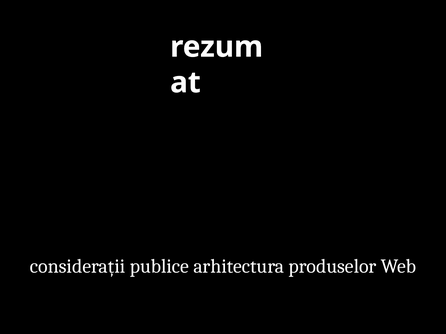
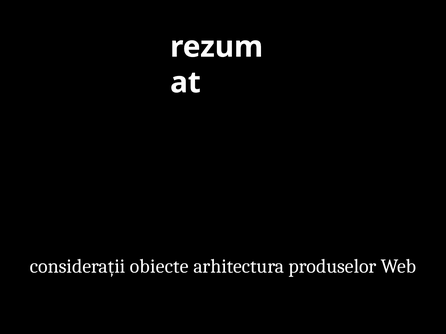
publice: publice -> obiecte
